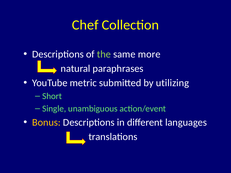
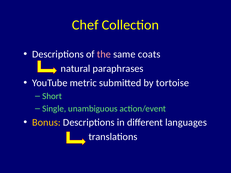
the colour: light green -> pink
more: more -> coats
utilizing: utilizing -> tortoise
